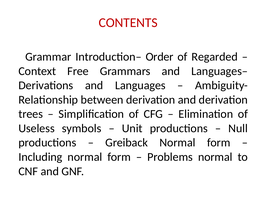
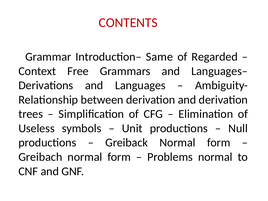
Order: Order -> Same
Including: Including -> Greibach
